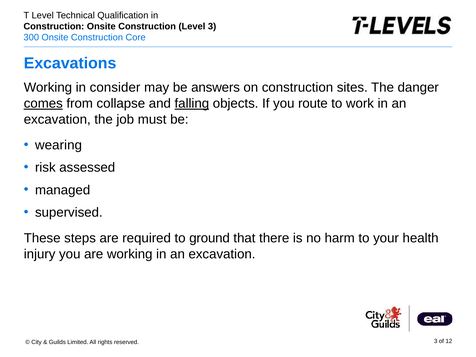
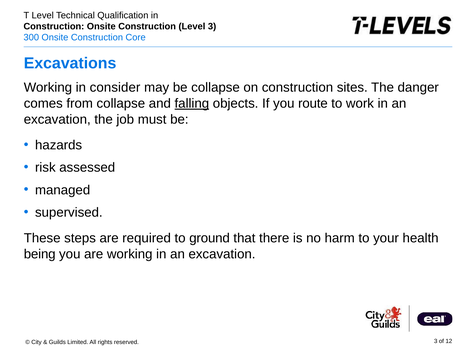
be answers: answers -> collapse
comes underline: present -> none
wearing: wearing -> hazards
injury: injury -> being
